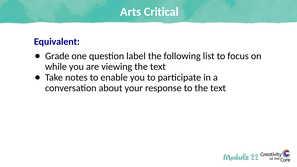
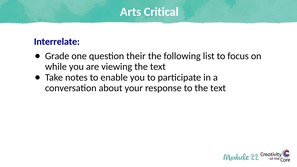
Equivalent: Equivalent -> Interrelate
label: label -> their
